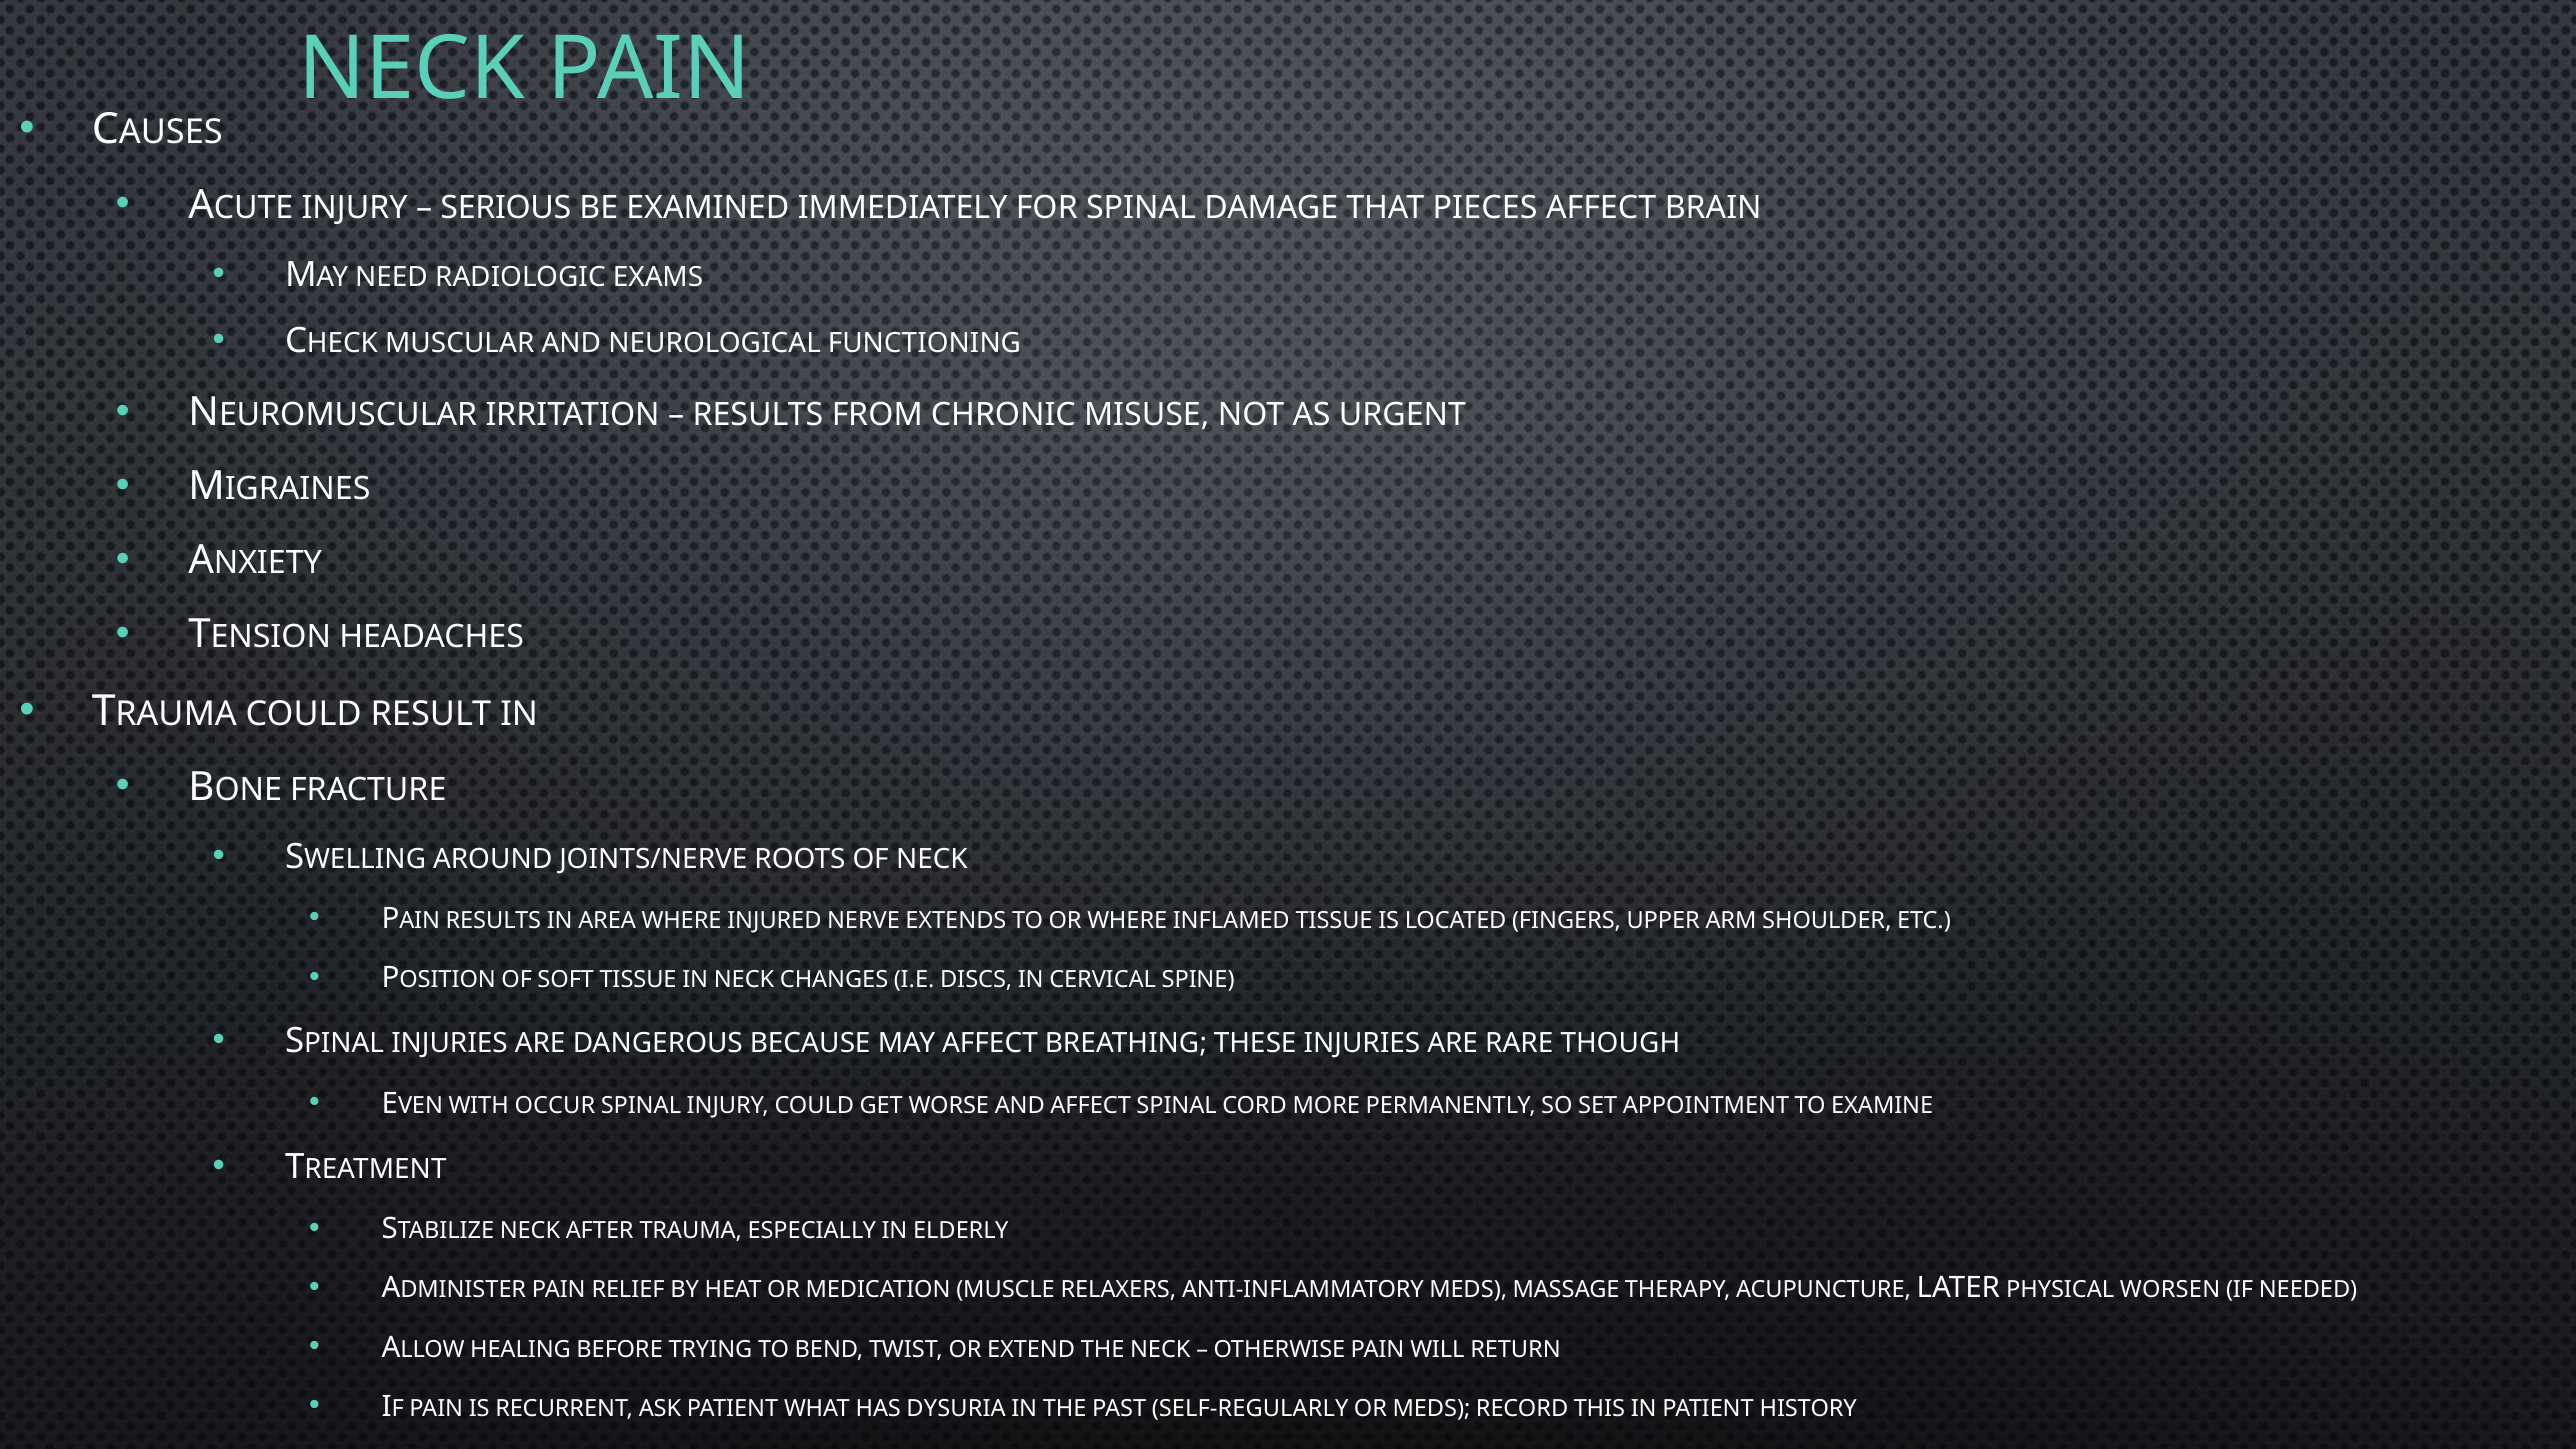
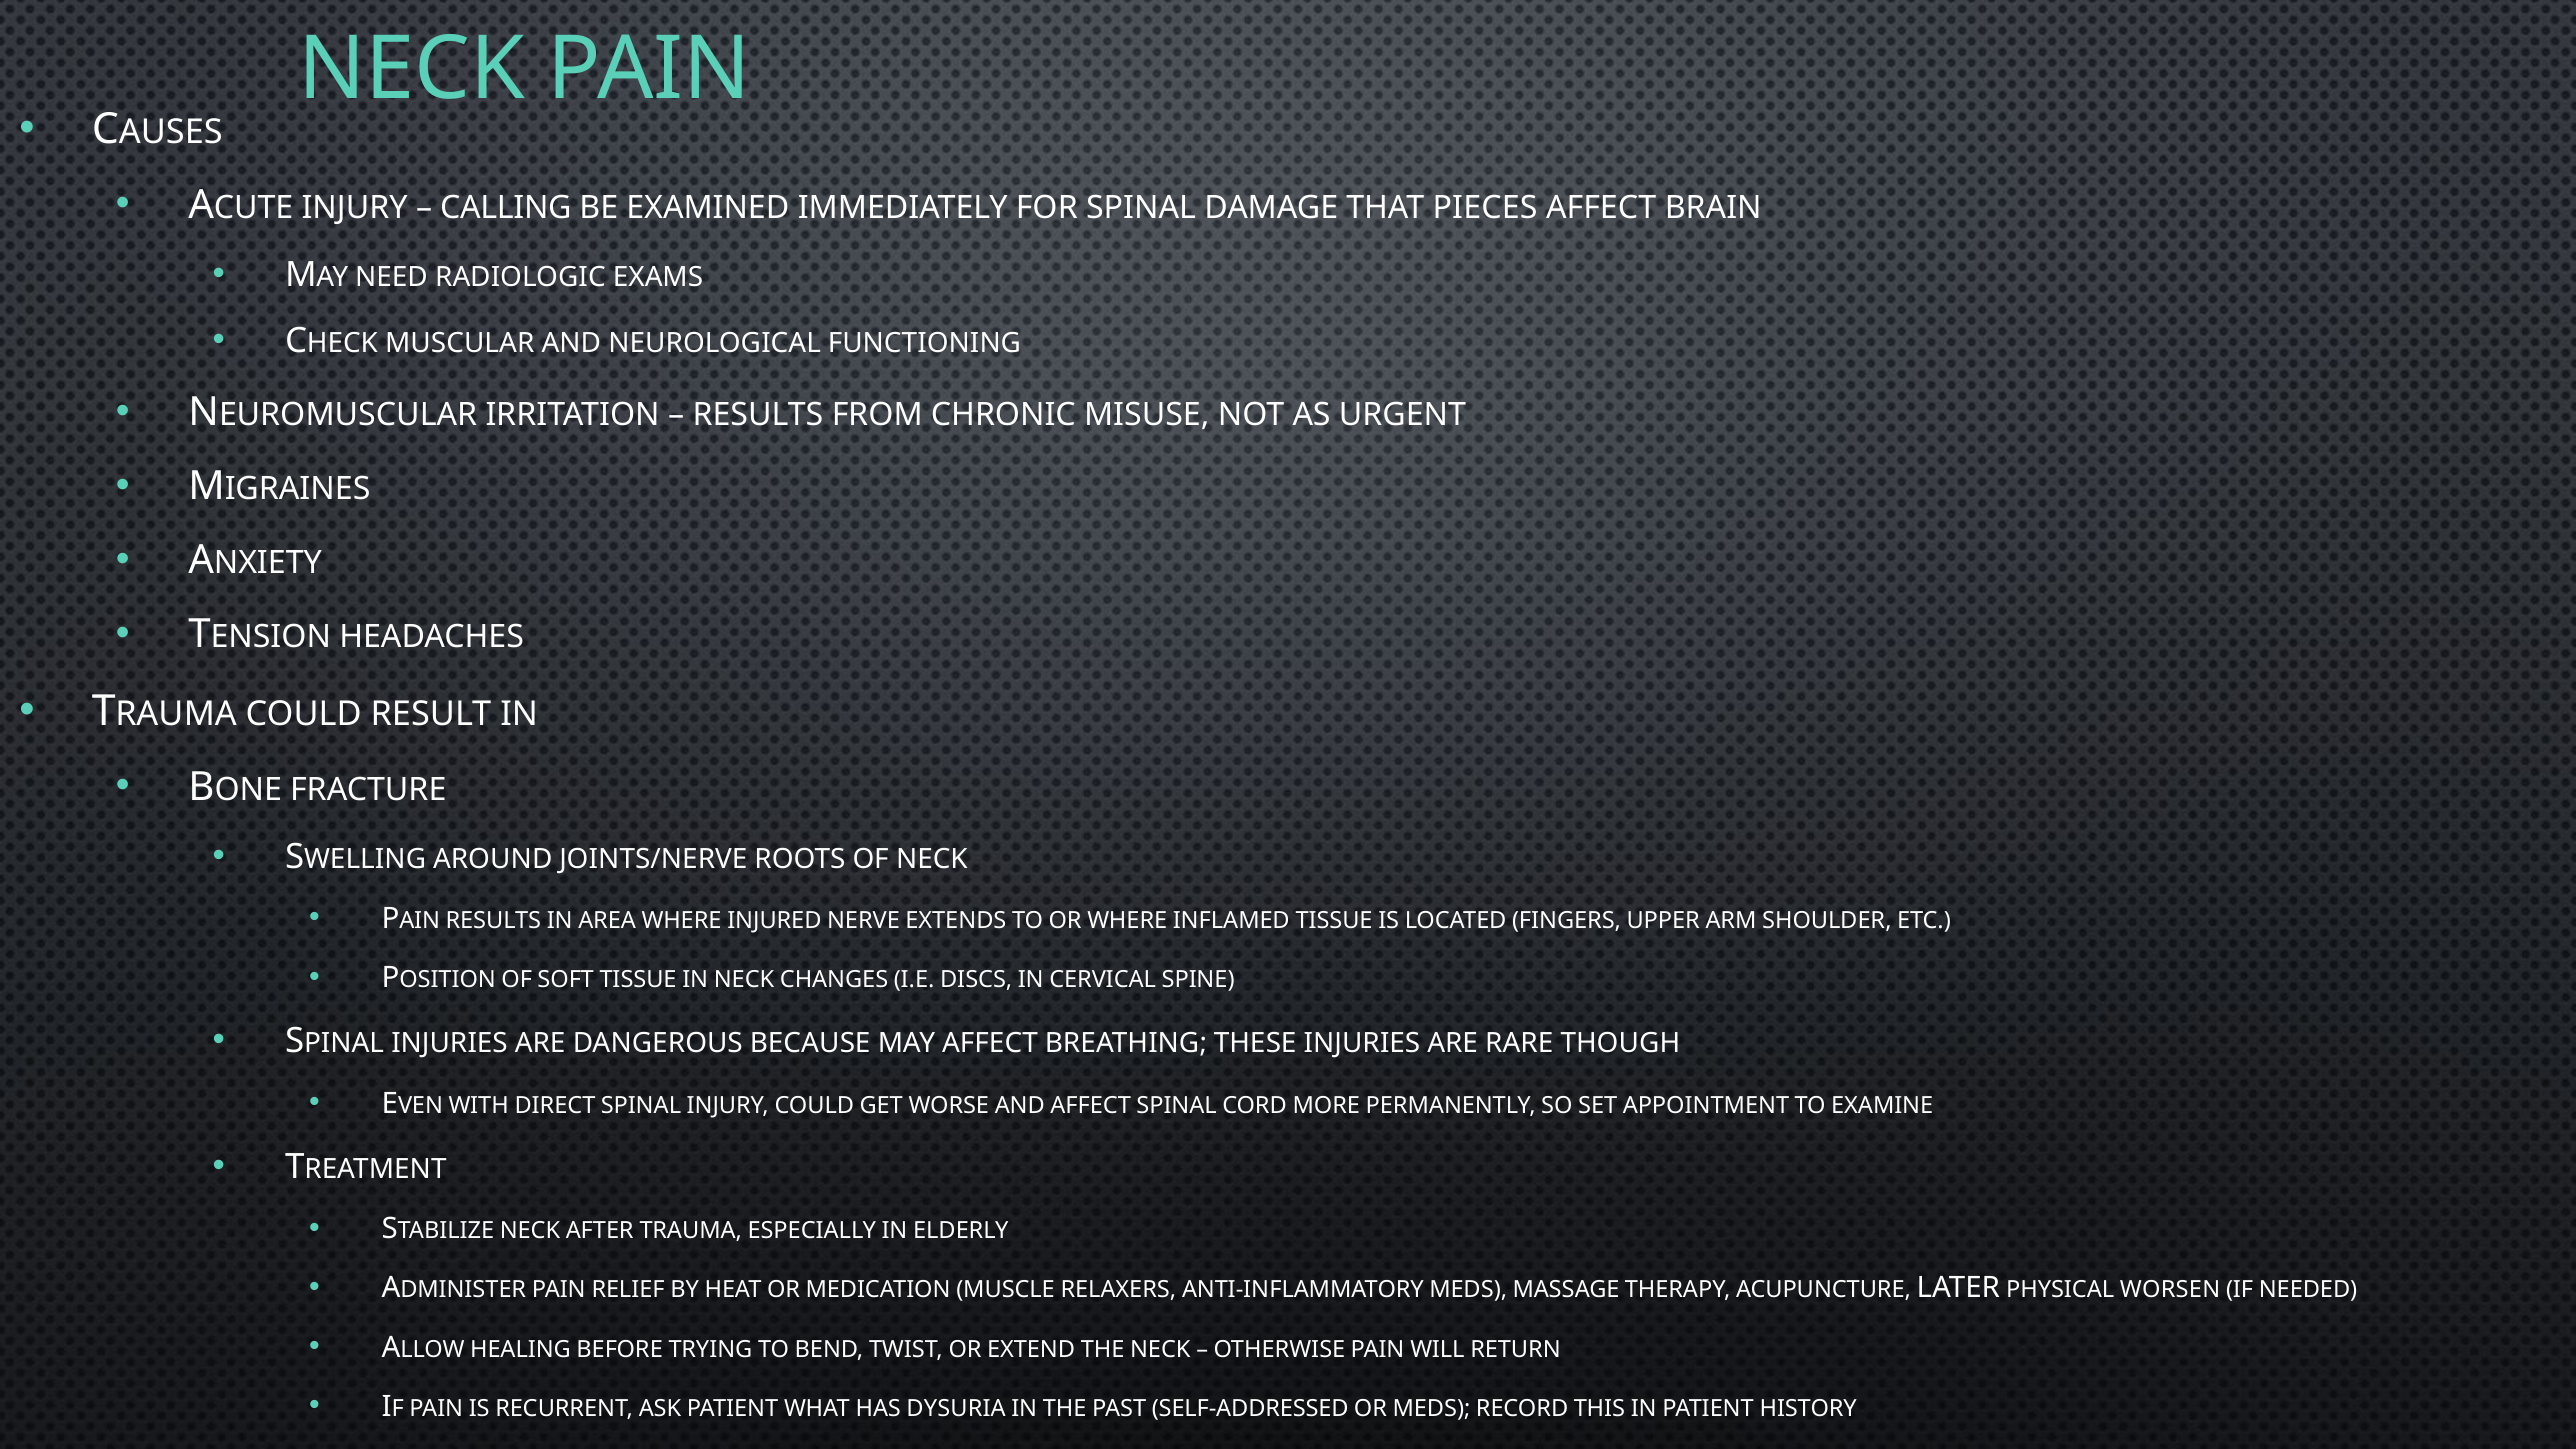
SERIOUS: SERIOUS -> CALLING
OCCUR: OCCUR -> DIRECT
SELF-REGULARLY: SELF-REGULARLY -> SELF-ADDRESSED
